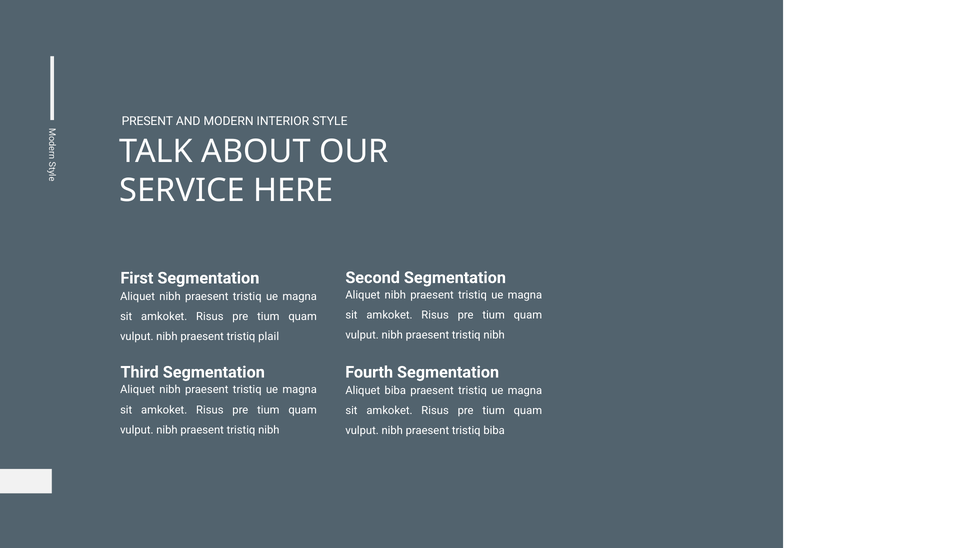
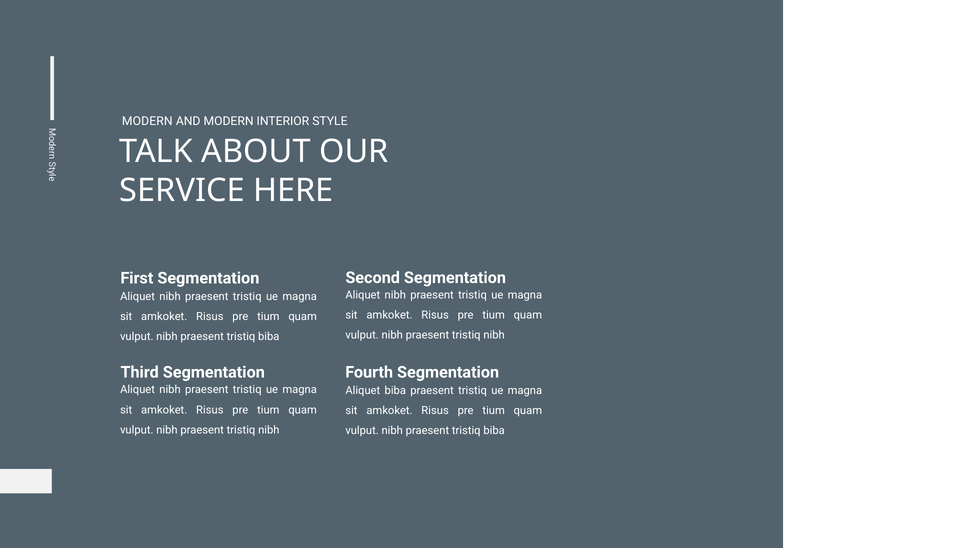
PRESENT at (147, 121): PRESENT -> MODERN
plail at (269, 337): plail -> biba
